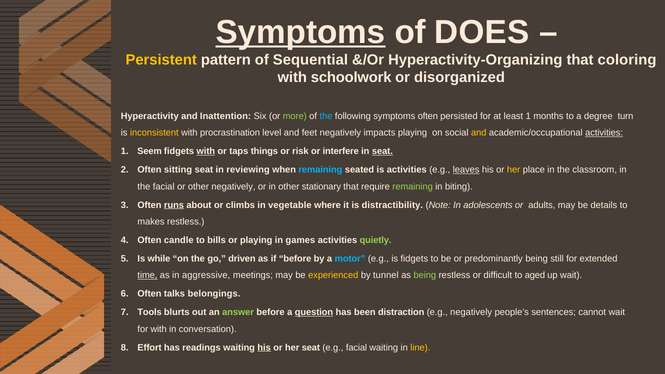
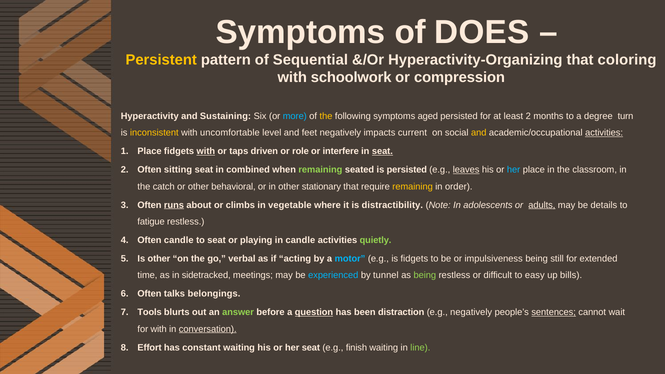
Symptoms at (300, 32) underline: present -> none
disorganized: disorganized -> compression
Inattention: Inattention -> Sustaining
more colour: light green -> light blue
the at (326, 116) colour: light blue -> yellow
symptoms often: often -> aged
least 1: 1 -> 2
procrastination: procrastination -> uncomfortable
impacts playing: playing -> current
Seem at (150, 151): Seem -> Place
things: things -> driven
risk: risk -> role
reviewing: reviewing -> combined
remaining at (320, 170) colour: light blue -> light green
is activities: activities -> persisted
her at (514, 170) colour: yellow -> light blue
the facial: facial -> catch
other negatively: negatively -> behavioral
remaining at (413, 187) colour: light green -> yellow
biting: biting -> order
adults underline: none -> present
makes: makes -> fatigue
to bills: bills -> seat
in games: games -> candle
Is while: while -> other
driven: driven -> verbal
if before: before -> acting
predominantly: predominantly -> impulsiveness
time underline: present -> none
aggressive: aggressive -> sidetracked
experienced colour: yellow -> light blue
aged: aged -> easy
up wait: wait -> bills
sentences underline: none -> present
conversation underline: none -> present
readings: readings -> constant
his at (264, 348) underline: present -> none
e.g facial: facial -> finish
line colour: yellow -> light green
